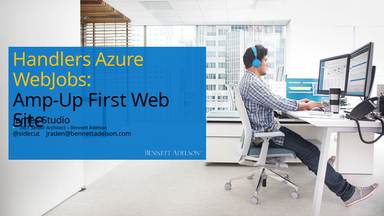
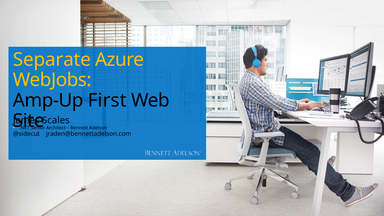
Handlers: Handlers -> Separate
Studio: Studio -> Scales
